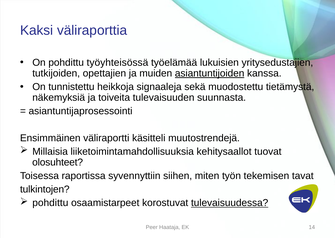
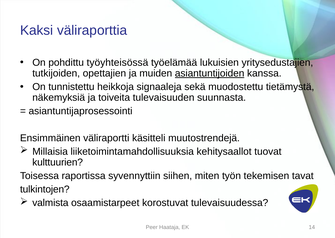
olosuhteet: olosuhteet -> kulttuurien
pohdittu at (50, 203): pohdittu -> valmista
tulevaisuudessa underline: present -> none
